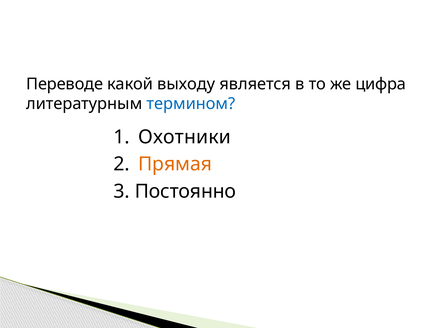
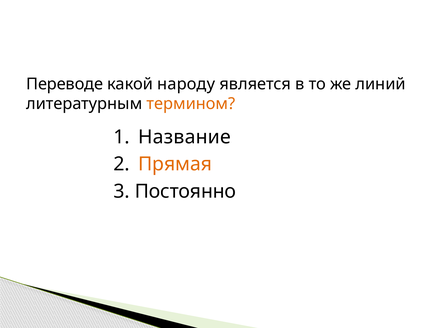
выходу: выходу -> народу
цифра: цифра -> линий
термином colour: blue -> orange
Охотники: Охотники -> Название
